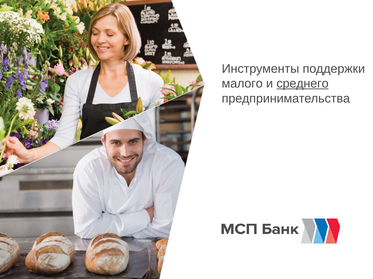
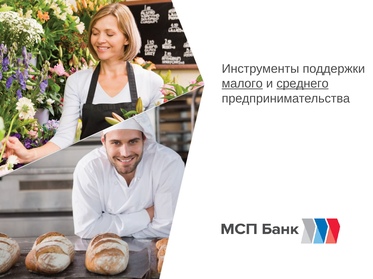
малого underline: none -> present
